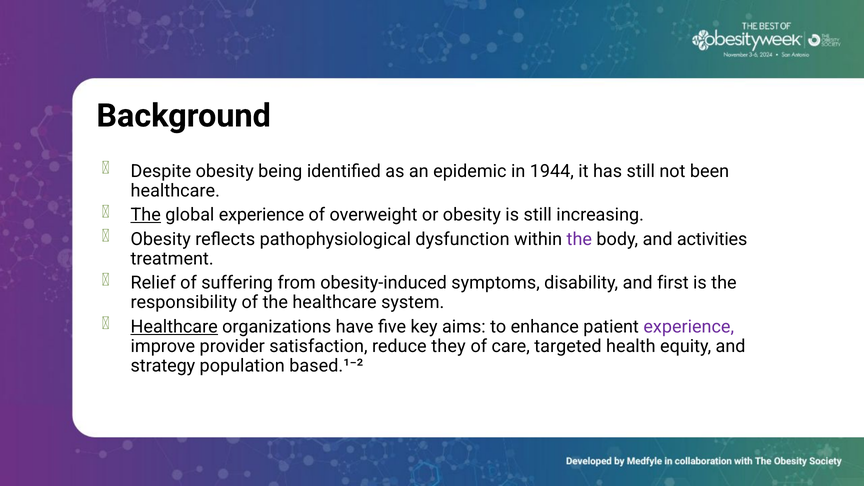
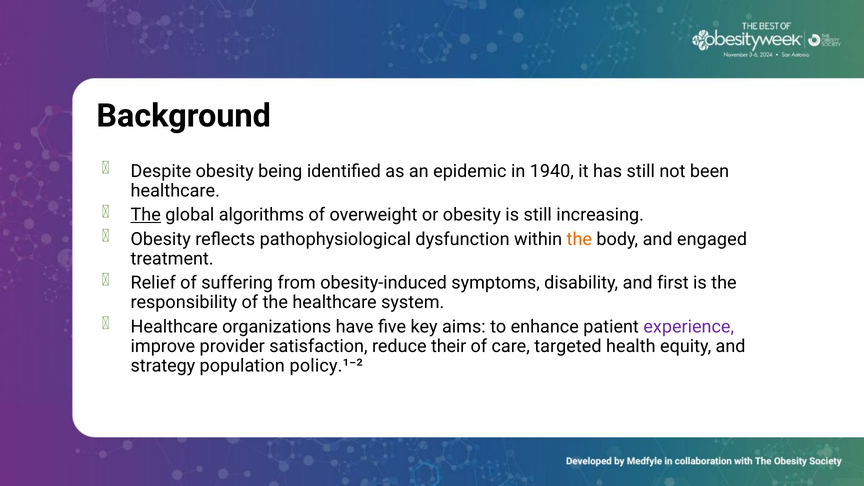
1944: 1944 -> 1940
global experience: experience -> algorithms
the at (579, 239) colour: purple -> orange
activities: activities -> engaged
Healthcare at (174, 327) underline: present -> none
they: they -> their
based.¹⁻²: based.¹⁻² -> policy.¹⁻²
